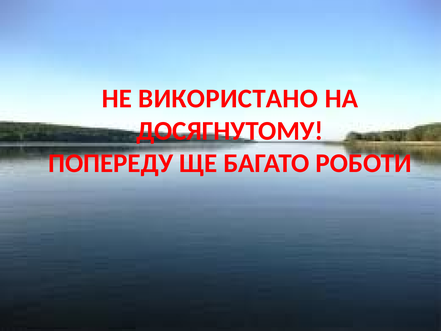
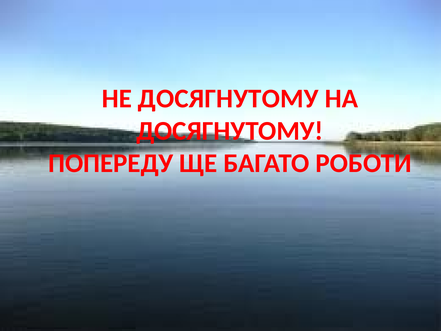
НЕ ВИКОРИСТАНО: ВИКОРИСТАНО -> ДОСЯГНУТОМУ
